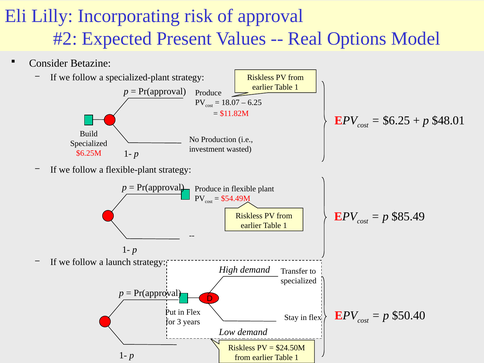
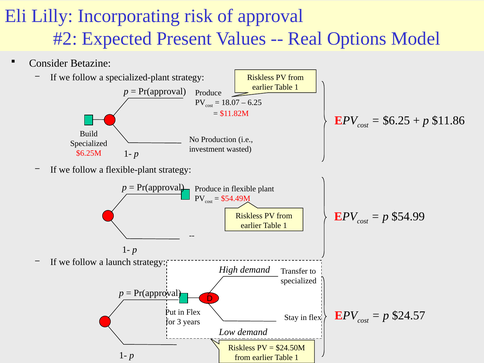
$48.01: $48.01 -> $11.86
$85.49: $85.49 -> $54.99
$50.40: $50.40 -> $24.57
